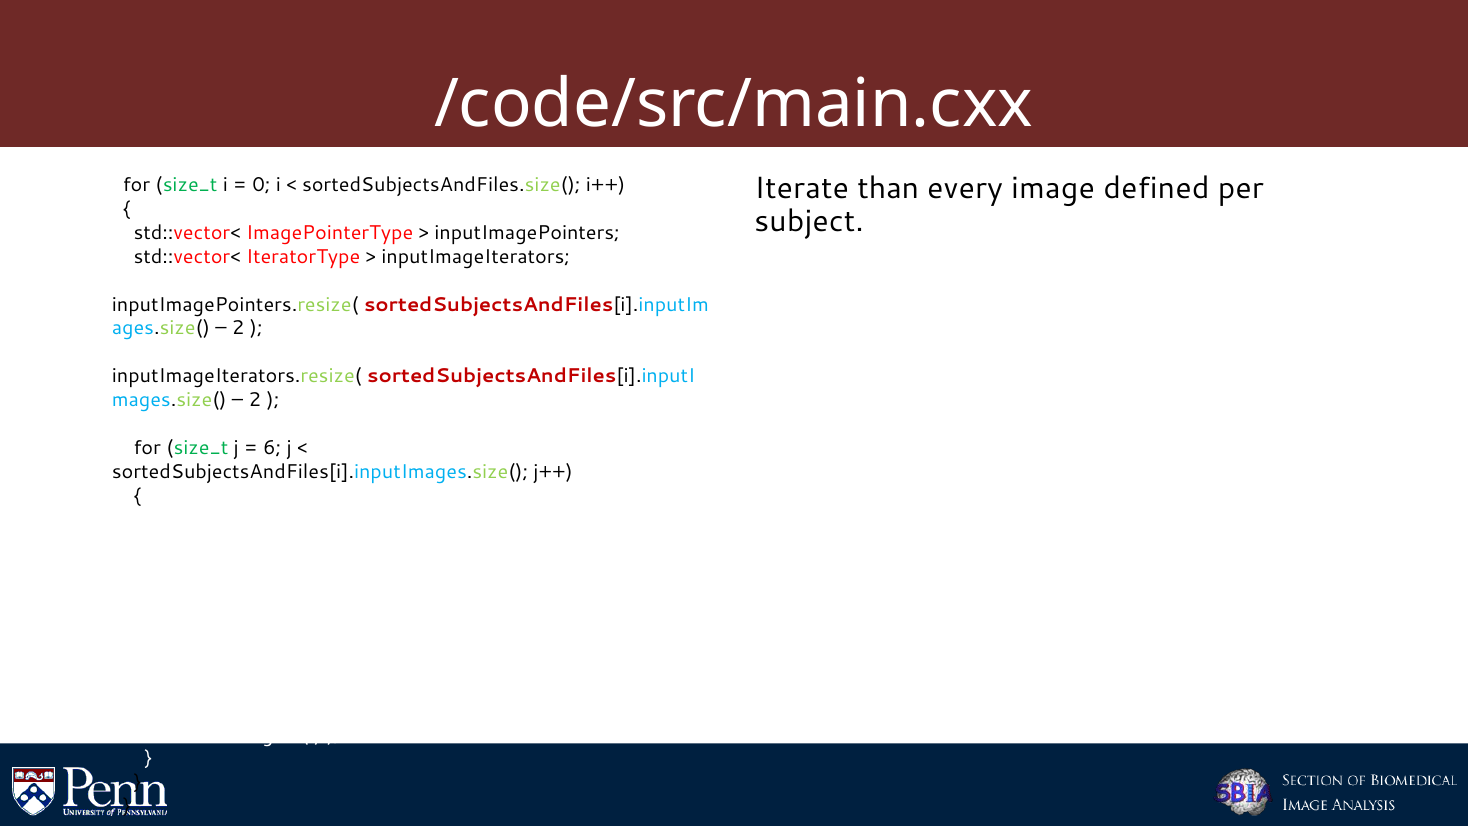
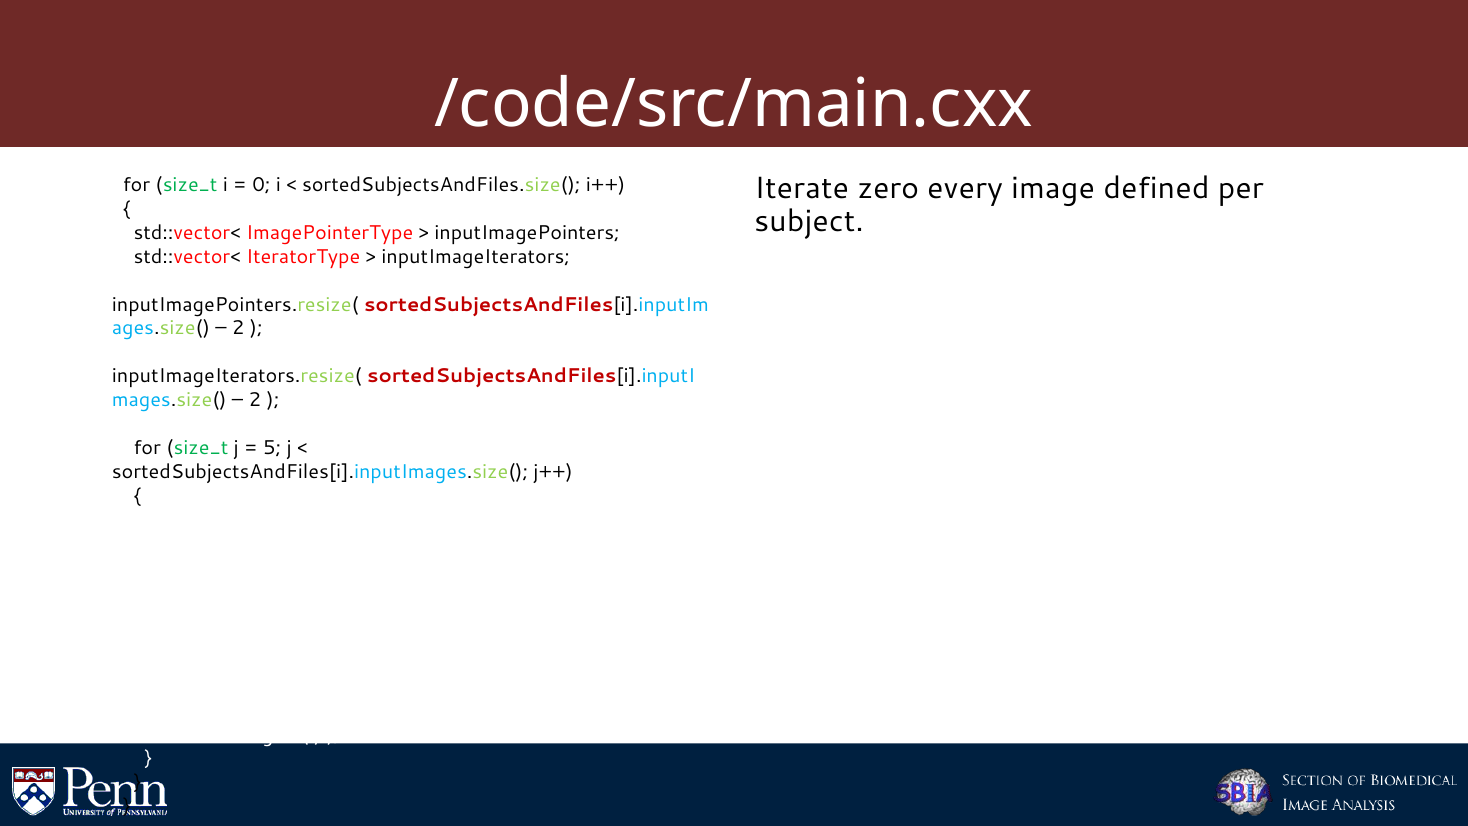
than: than -> zero
6: 6 -> 5
